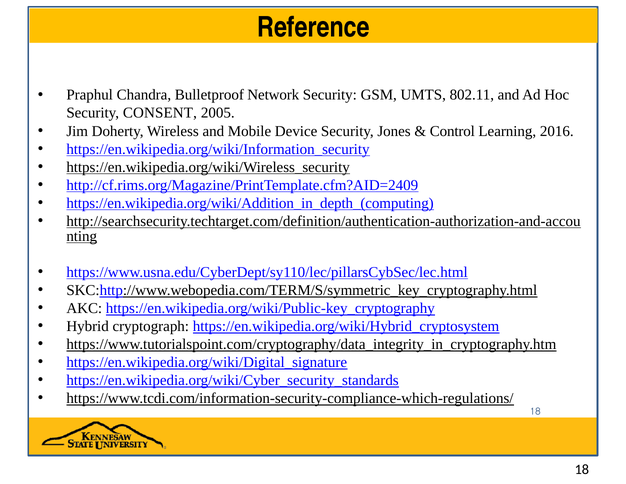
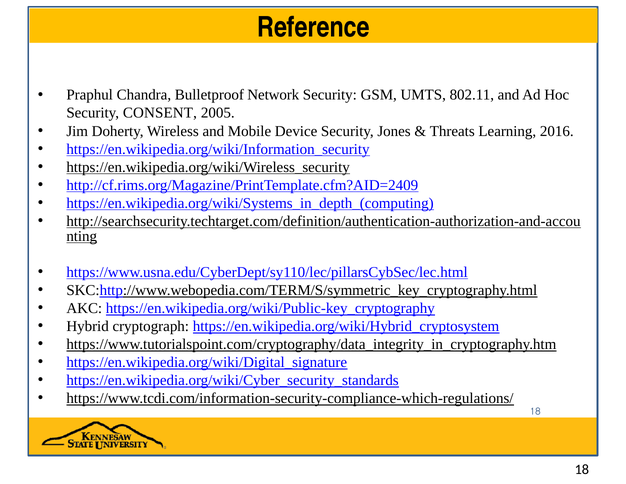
Control: Control -> Threats
https://en.wikipedia.org/wiki/Addition_in_depth_(computing: https://en.wikipedia.org/wiki/Addition_in_depth_(computing -> https://en.wikipedia.org/wiki/Systems_in_depth_(computing
